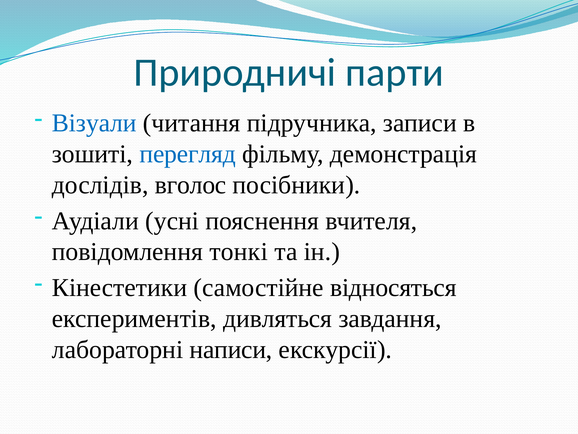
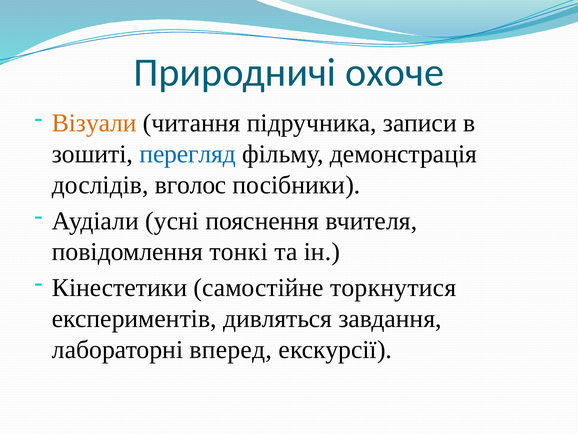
парти: парти -> охоче
Візуали colour: blue -> orange
відносяться: відносяться -> торкнутися
написи: написи -> вперед
